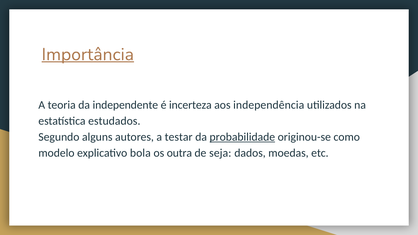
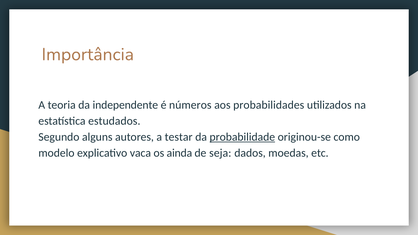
Importância underline: present -> none
incerteza: incerteza -> números
independência: independência -> probabilidades
bola: bola -> vaca
outra: outra -> ainda
